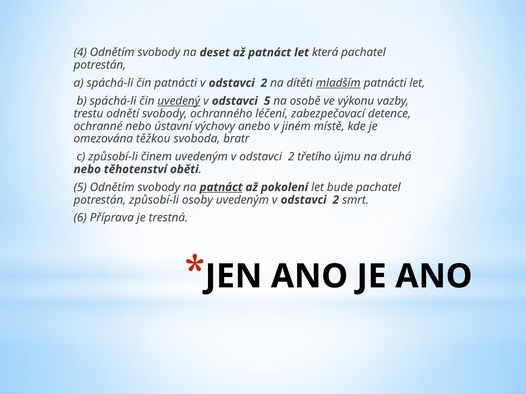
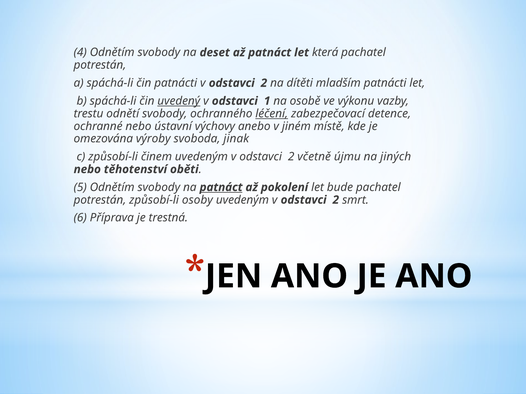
mladším underline: present -> none
odstavci 5: 5 -> 1
léčení underline: none -> present
těžkou: těžkou -> výroby
bratr: bratr -> jinak
třetího: třetího -> včetně
druhá: druhá -> jiných
